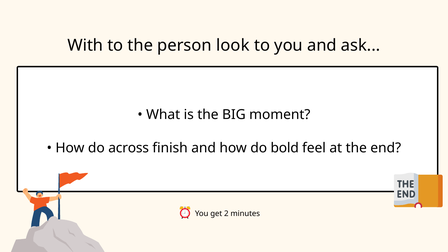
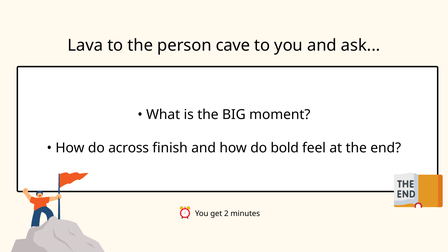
With: With -> Lava
look: look -> cave
